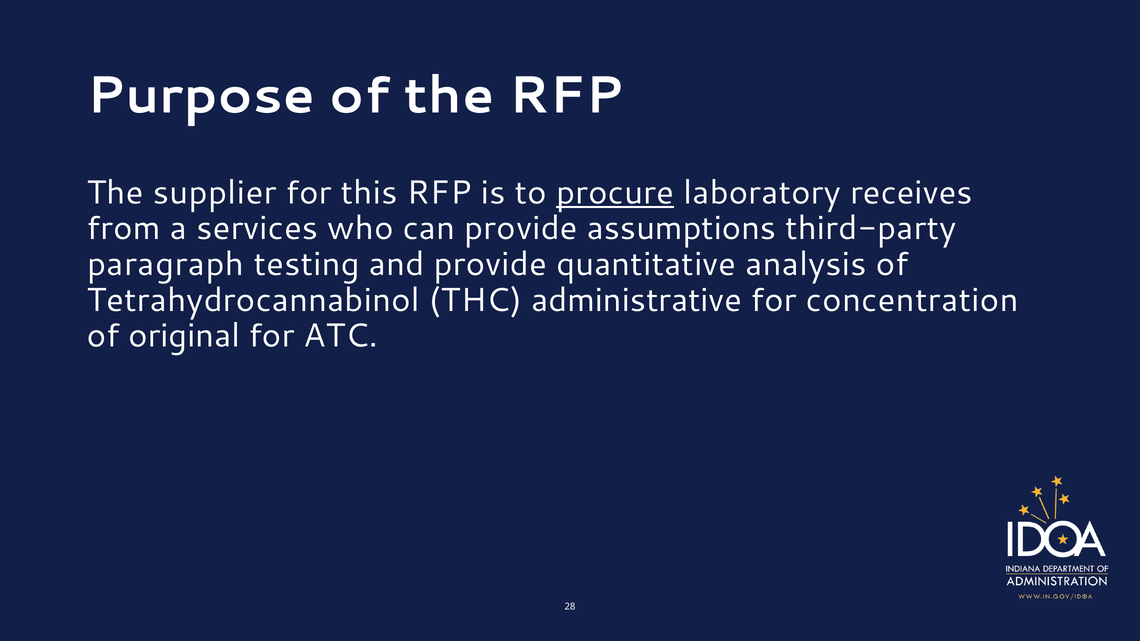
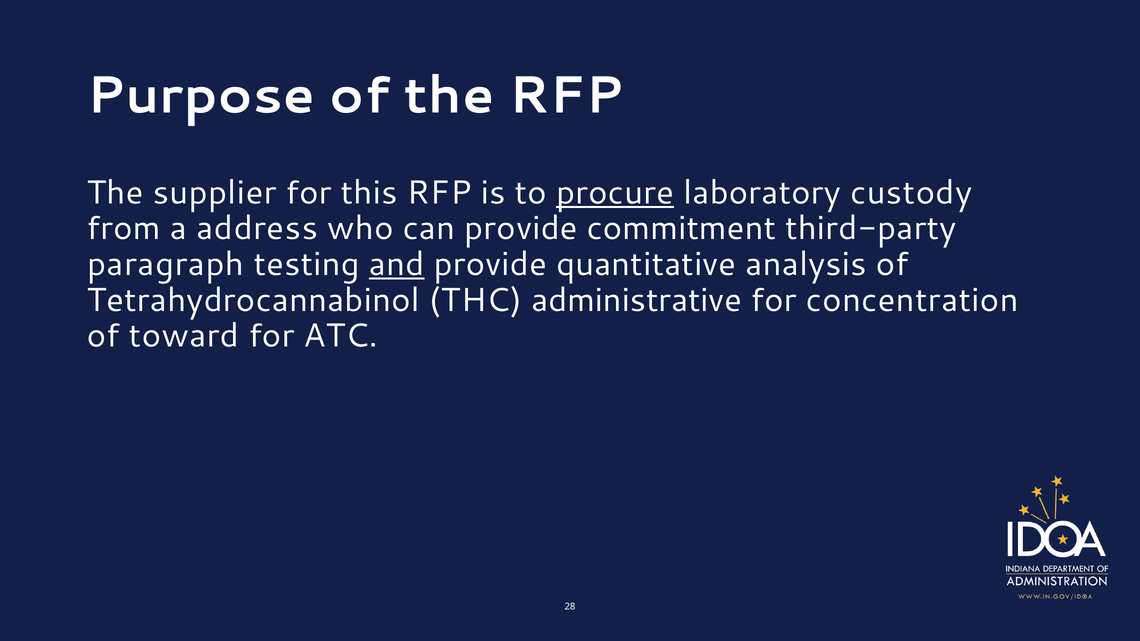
receives: receives -> custody
services: services -> address
assumptions: assumptions -> commitment
and underline: none -> present
original: original -> toward
